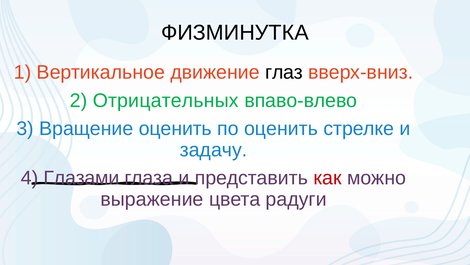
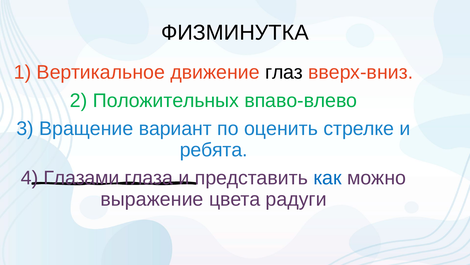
Отрицательных: Отрицательных -> Положительных
Вращение оценить: оценить -> вариант
задачу: задачу -> ребята
как colour: red -> blue
